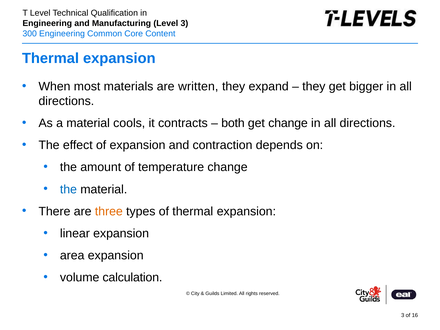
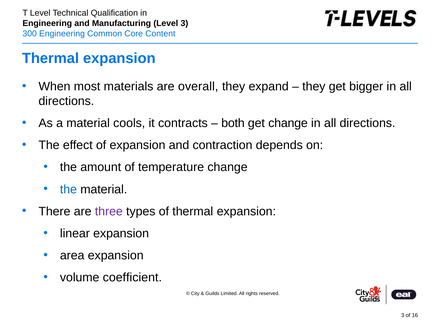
written: written -> overall
three colour: orange -> purple
calculation: calculation -> coefficient
